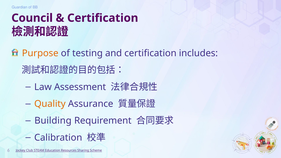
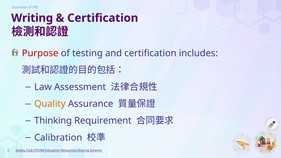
Council: Council -> Writing
Purpose colour: orange -> red
Building: Building -> Thinking
